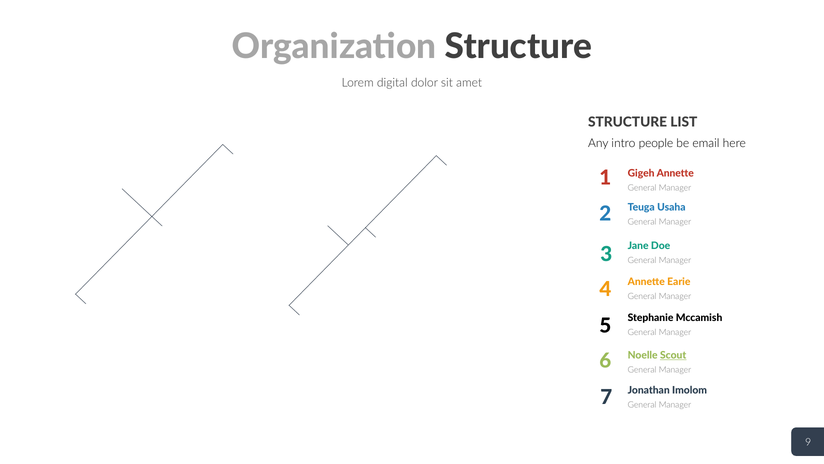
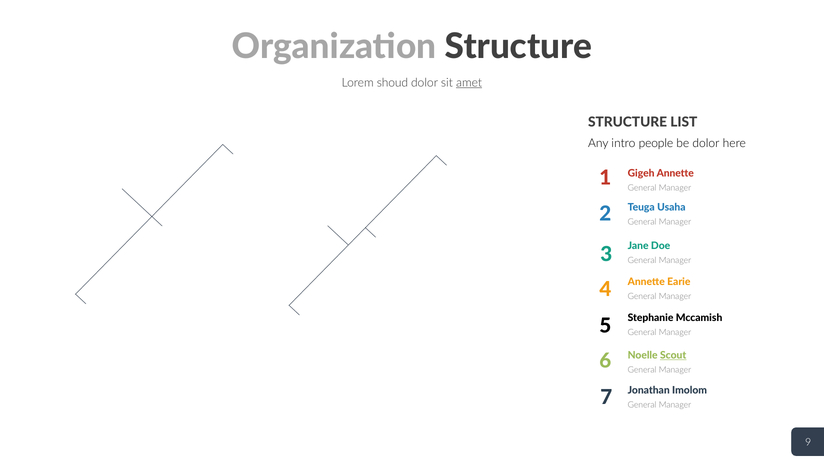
digital: digital -> shoud
amet underline: none -> present
be email: email -> dolor
